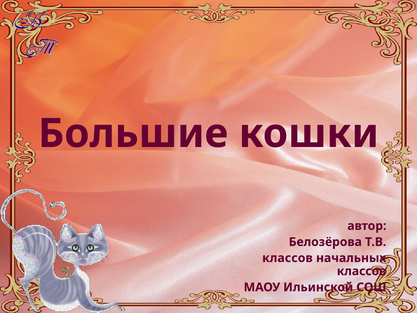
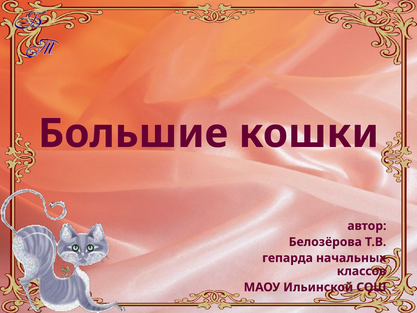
классов at (287, 258): классов -> гепарда
